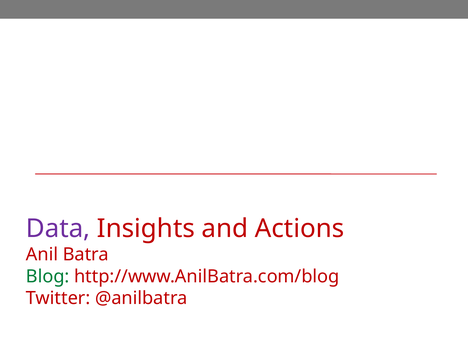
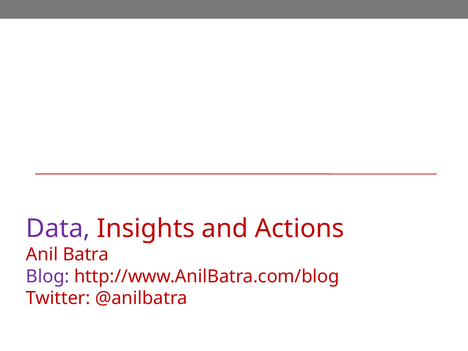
Blog colour: green -> purple
